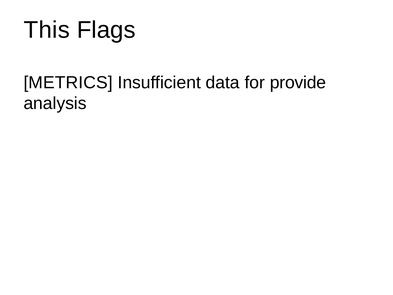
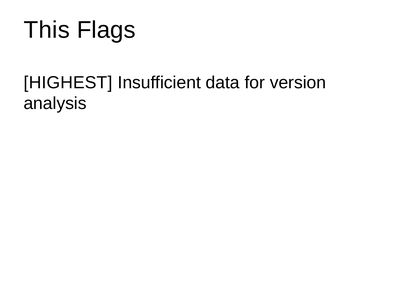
METRICS: METRICS -> HIGHEST
provide: provide -> version
